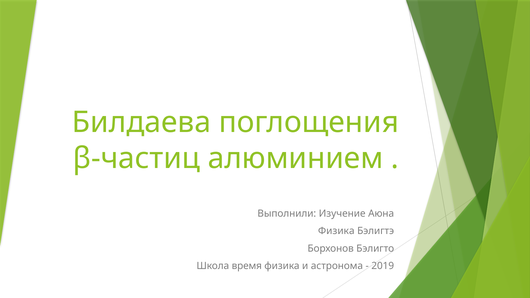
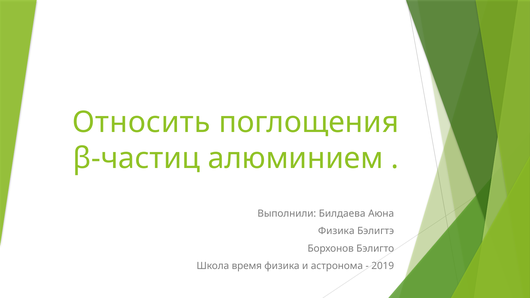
Билдаева: Билдаева -> Относить
Изучение: Изучение -> Билдаева
